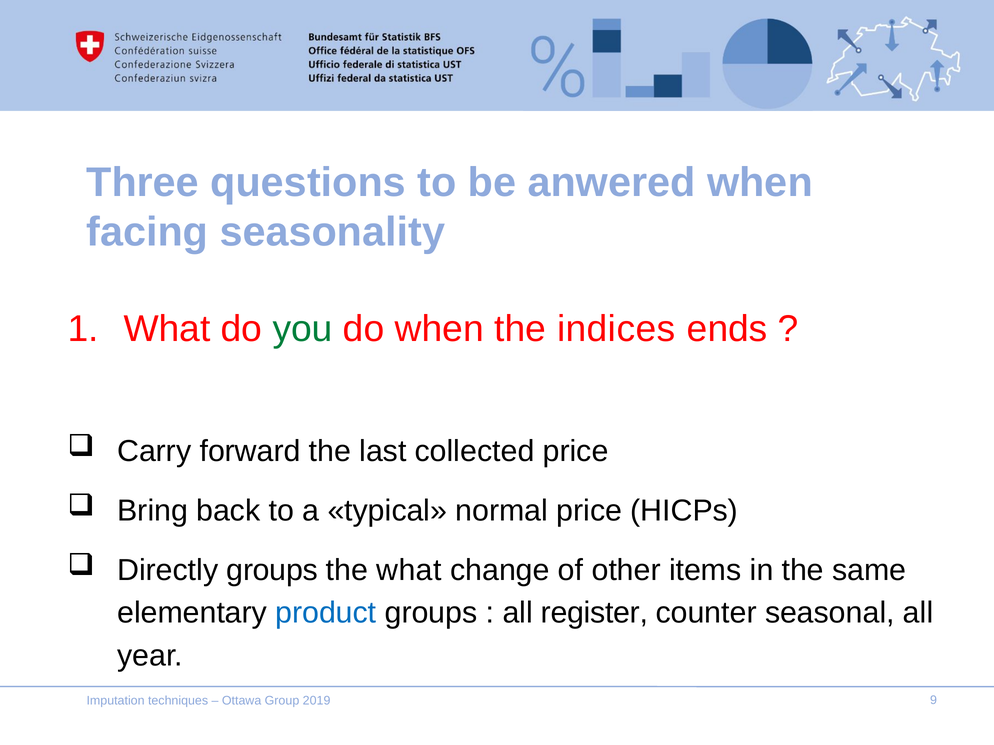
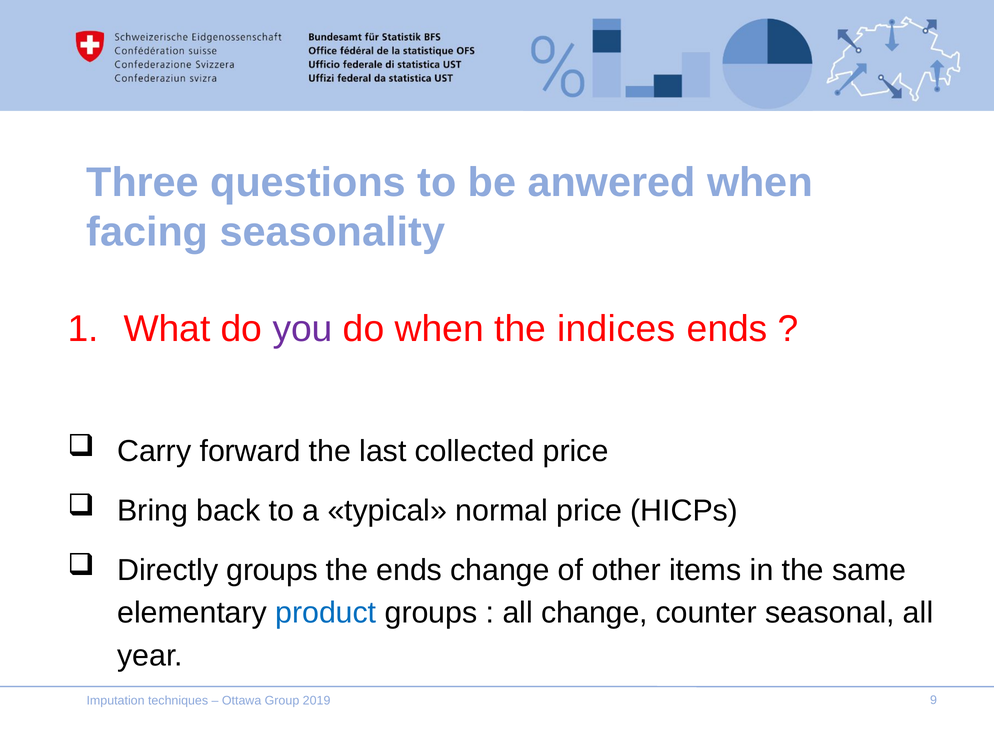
you colour: green -> purple
the what: what -> ends
all register: register -> change
